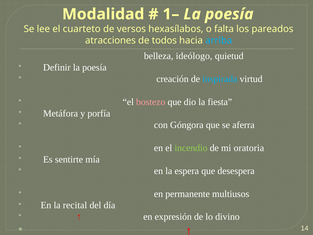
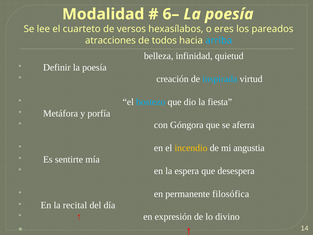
1–: 1– -> 6–
falta: falta -> eres
ideólogo: ideólogo -> infinidad
bostezo colour: pink -> light blue
incendio colour: light green -> yellow
oratoria: oratoria -> angustia
multiusos: multiusos -> filosófica
